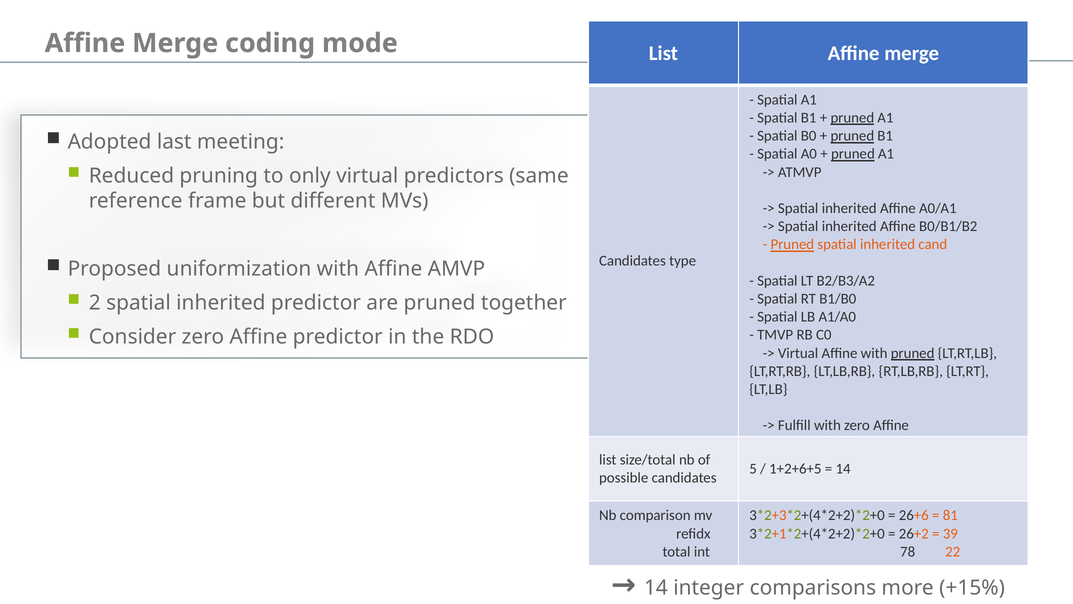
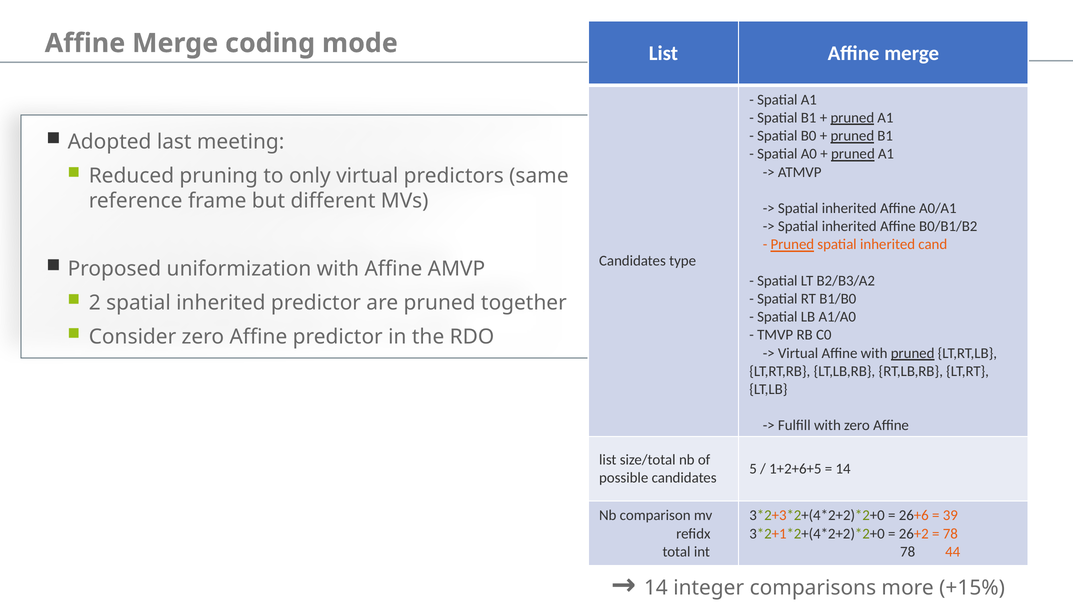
81: 81 -> 39
39 at (950, 533): 39 -> 78
22: 22 -> 44
